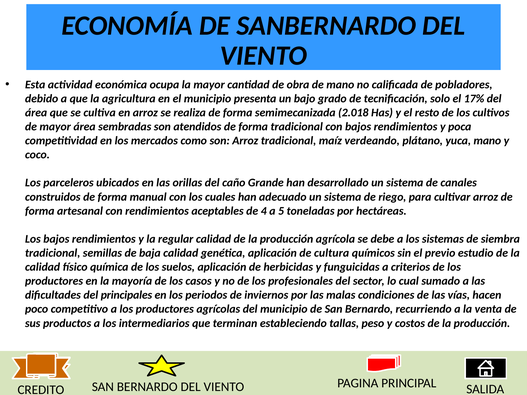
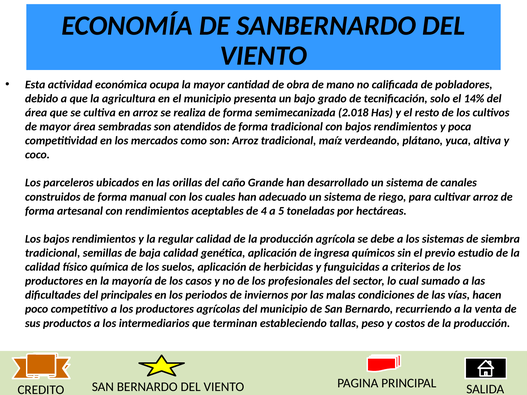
17%: 17% -> 14%
yuca mano: mano -> altiva
cultura: cultura -> ingresa
